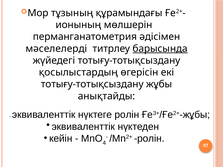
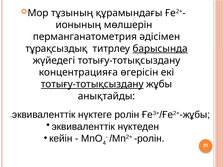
мәселелерді: мәселелерді -> тұрақсыздық
қосылыстардың: қосылыстардың -> концентрацияға
тотығу-тотықсыздану at (92, 84) underline: none -> present
